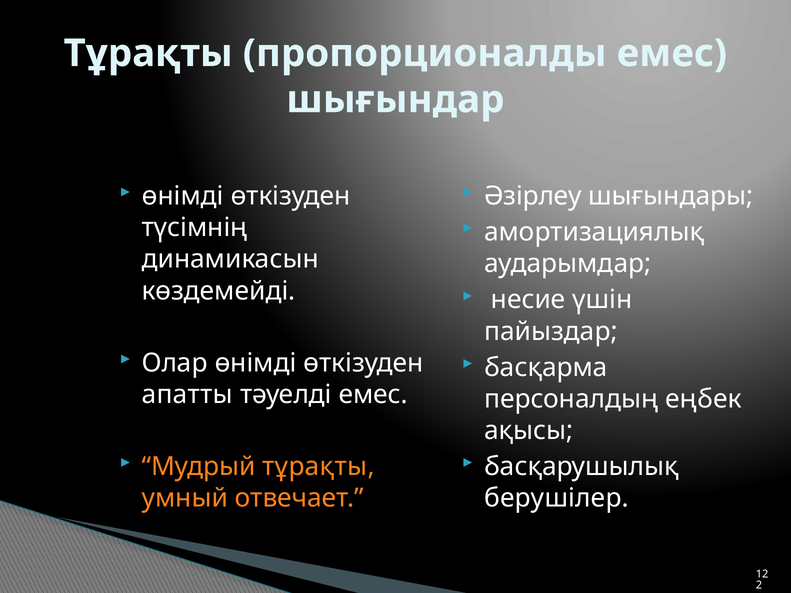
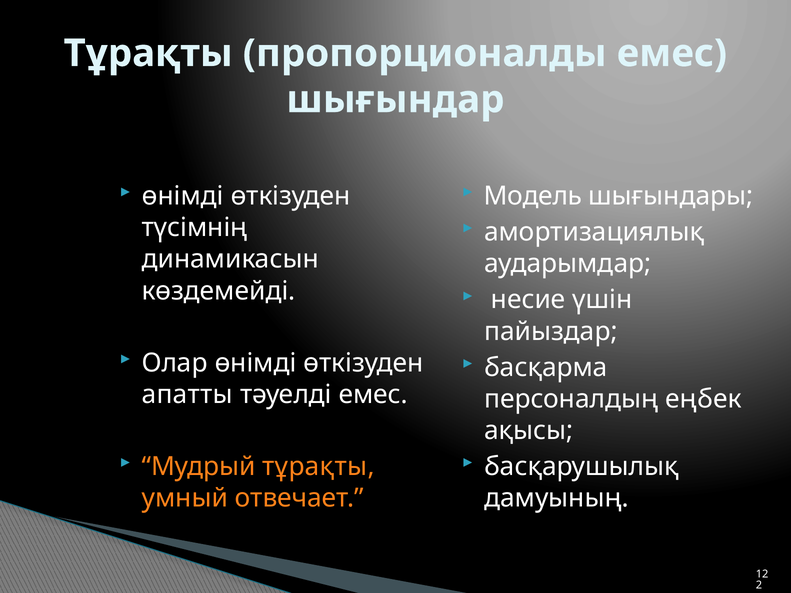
Әзірлеу: Әзірлеу -> Модель
берушілер: берушілер -> дамуының
